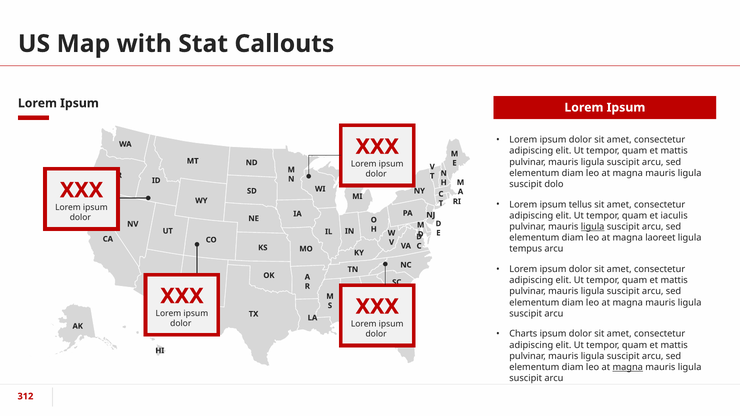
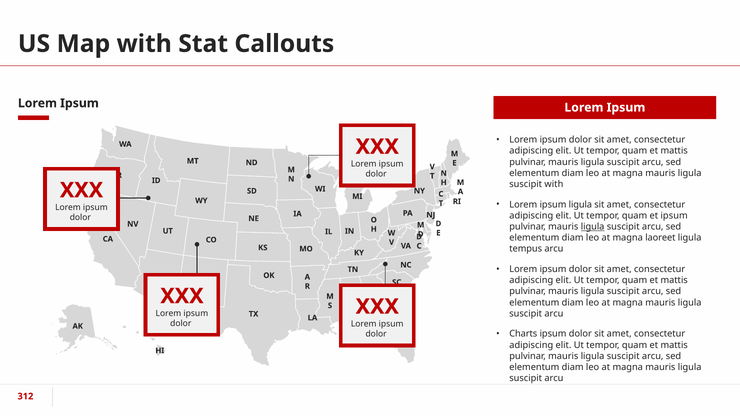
suscipit dolo: dolo -> with
ipsum tellus: tellus -> ligula
et iaculis: iaculis -> ipsum
magna at (628, 367) underline: present -> none
